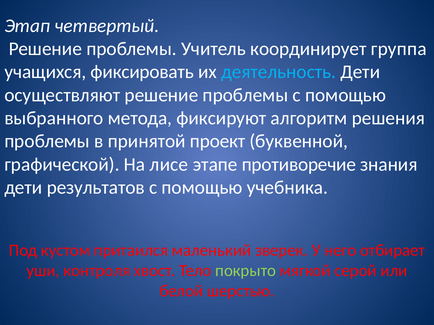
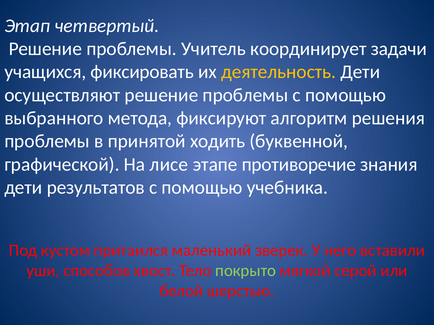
группа: группа -> задачи
деятельность colour: light blue -> yellow
проект: проект -> ходить
отбирает: отбирает -> вставили
контроля: контроля -> способов
